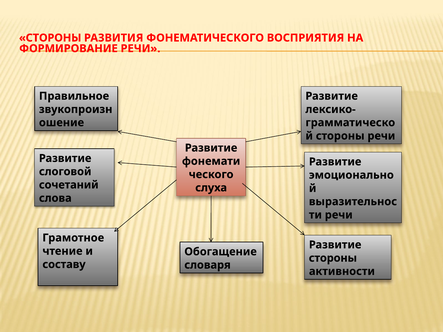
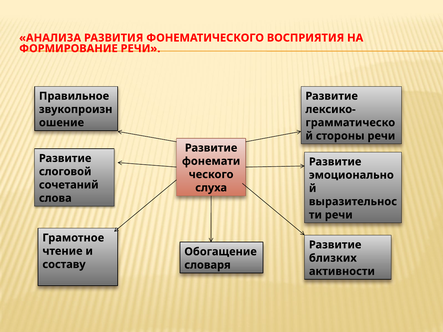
СТОРОНЫ at (50, 38): СТОРОНЫ -> АНАЛИЗА
стороны at (333, 258): стороны -> близких
